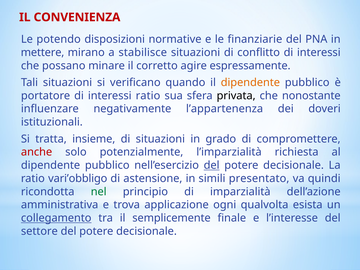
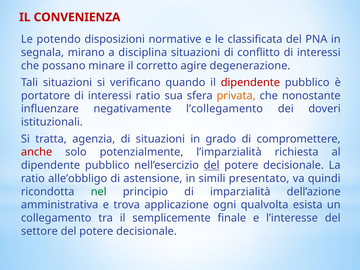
finanziarie: finanziarie -> classificata
mettere: mettere -> segnala
stabilisce: stabilisce -> disciplina
espressamente: espressamente -> degenerazione
dipendente at (250, 83) colour: orange -> red
privata colour: black -> orange
l’appartenenza: l’appartenenza -> l’collegamento
insieme: insieme -> agenzia
vari’obbligo: vari’obbligo -> alle’obbligo
collegamento underline: present -> none
